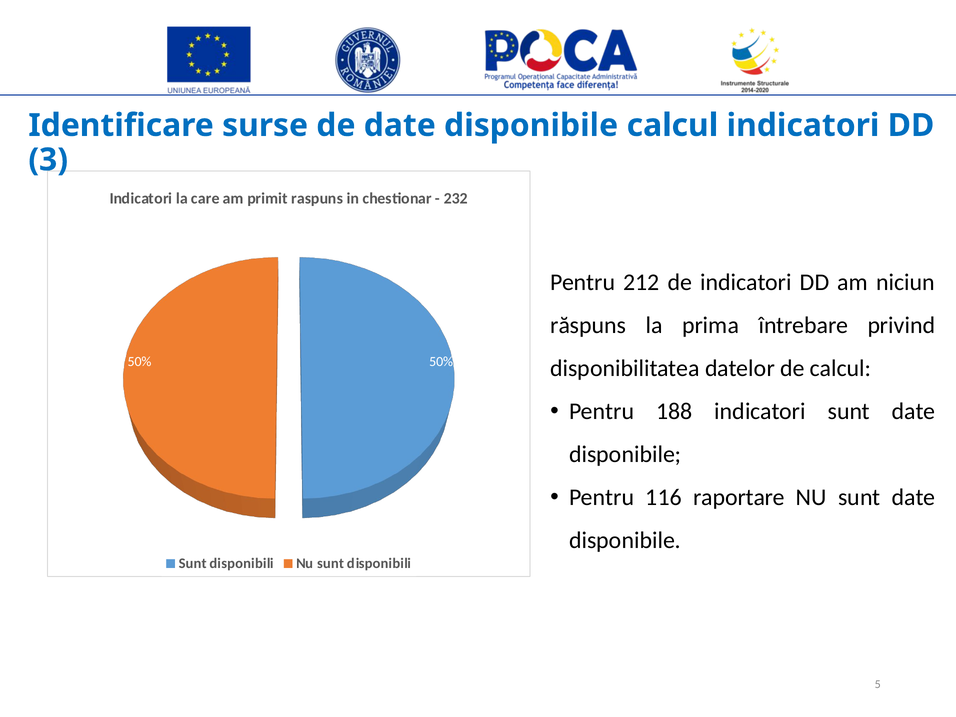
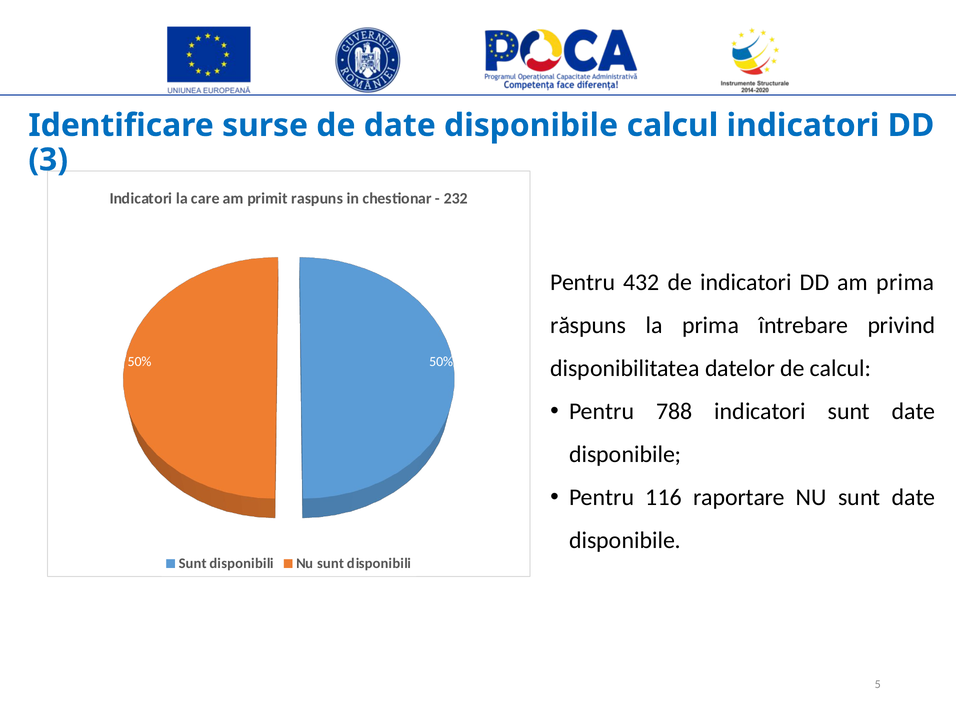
212: 212 -> 432
am niciun: niciun -> prima
188: 188 -> 788
